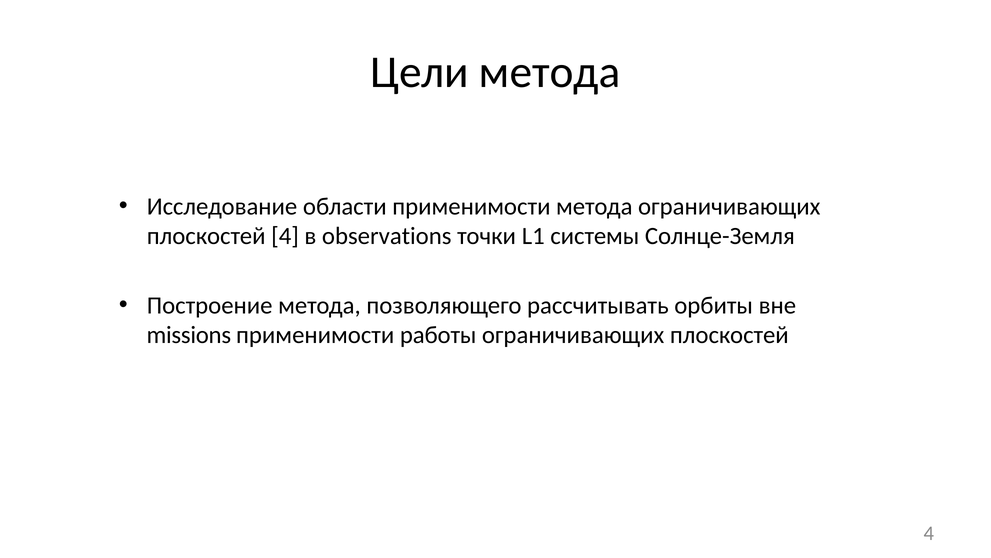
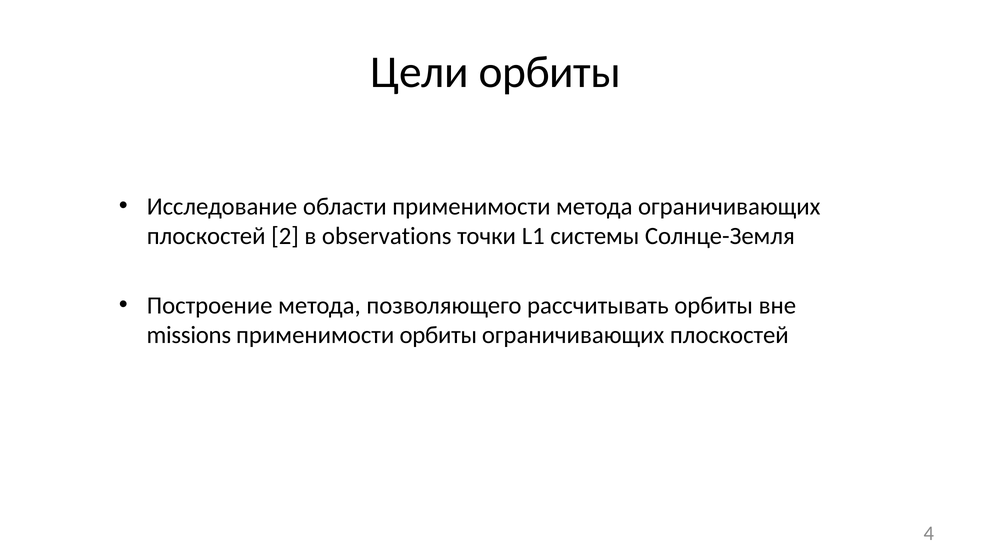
Цели метода: метода -> орбиты
плоскостей 4: 4 -> 2
применимости работы: работы -> орбиты
